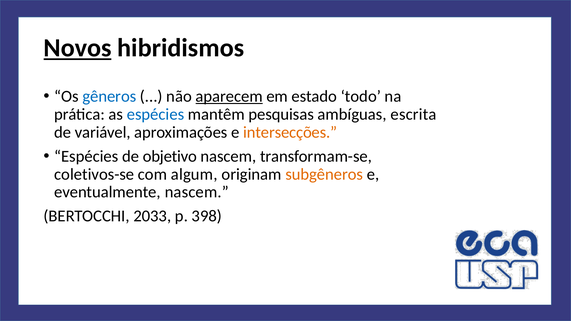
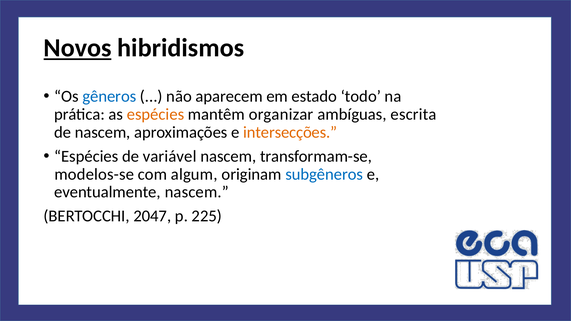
aparecem underline: present -> none
espécies at (155, 114) colour: blue -> orange
pesquisas: pesquisas -> organizar
de variável: variável -> nascem
objetivo: objetivo -> variável
coletivos-se: coletivos-se -> modelos-se
subgêneros colour: orange -> blue
2033: 2033 -> 2047
398: 398 -> 225
